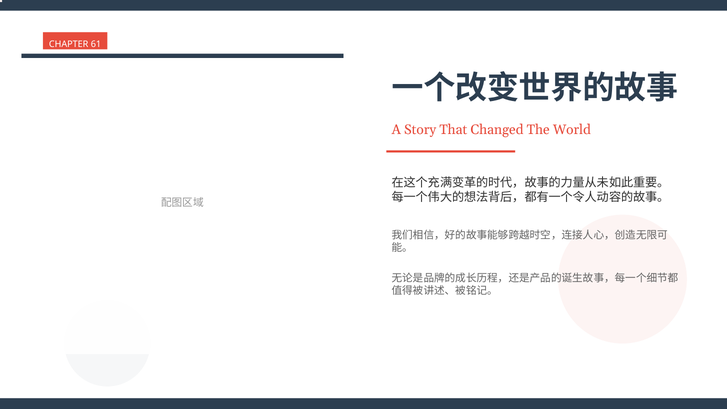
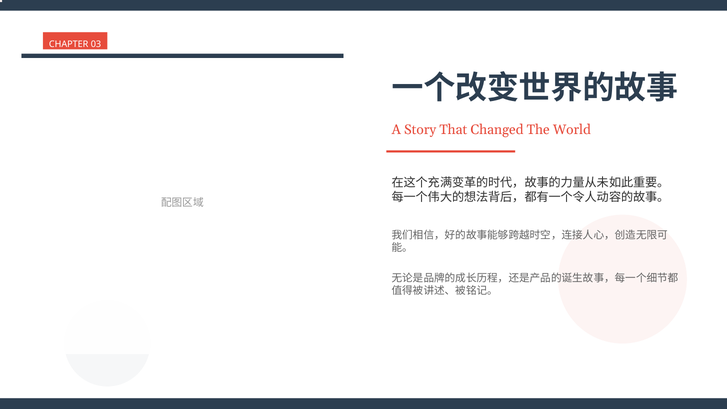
61: 61 -> 03
